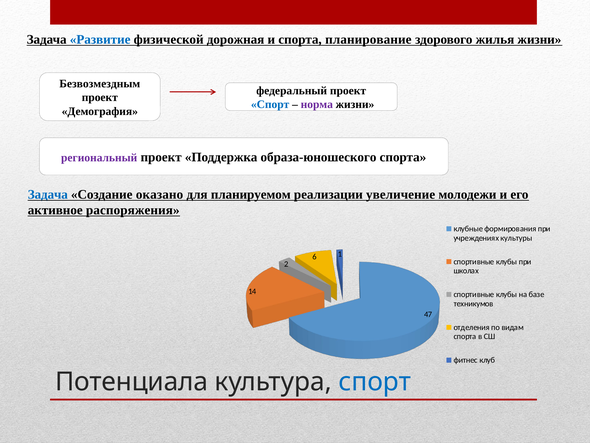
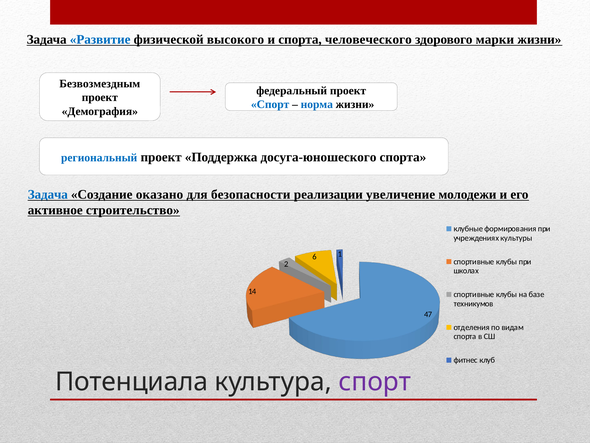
дорожная: дорожная -> высокого
планирование: планирование -> человеческого
жилья: жилья -> марки
норма colour: purple -> blue
региональный colour: purple -> blue
образа-юношеского: образа-юношеского -> досуга-юношеского
планируемом: планируемом -> безопасности
распоряжения: распоряжения -> строительство
спорт at (375, 381) colour: blue -> purple
